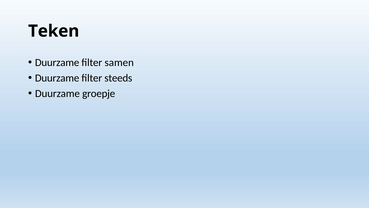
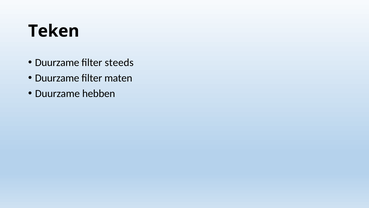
samen: samen -> steeds
steeds: steeds -> maten
groepje: groepje -> hebben
